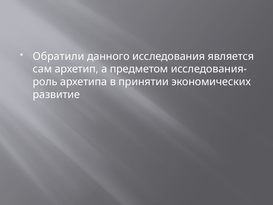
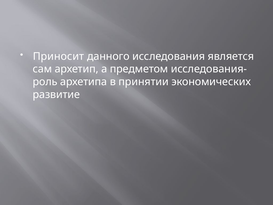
Обратили: Обратили -> Приносит
